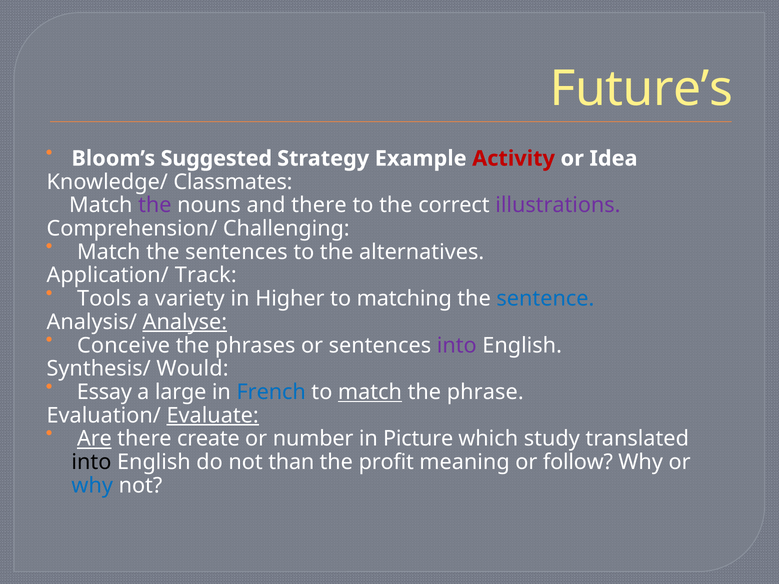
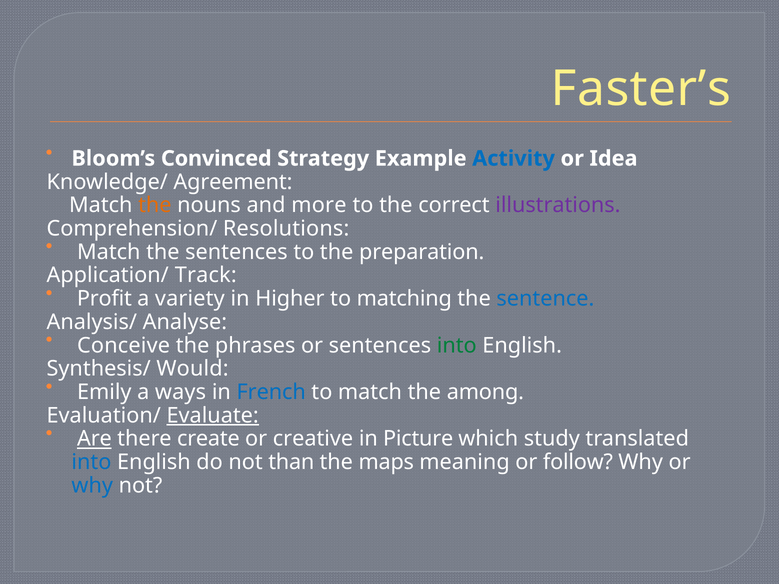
Future’s: Future’s -> Faster’s
Suggested: Suggested -> Convinced
Activity colour: red -> blue
Classmates: Classmates -> Agreement
the at (155, 205) colour: purple -> orange
and there: there -> more
Challenging: Challenging -> Resolutions
alternatives: alternatives -> preparation
Tools: Tools -> Profit
Analyse underline: present -> none
into at (457, 346) colour: purple -> green
Essay: Essay -> Emily
large: large -> ways
match at (370, 392) underline: present -> none
phrase: phrase -> among
number: number -> creative
into at (91, 462) colour: black -> blue
profit: profit -> maps
